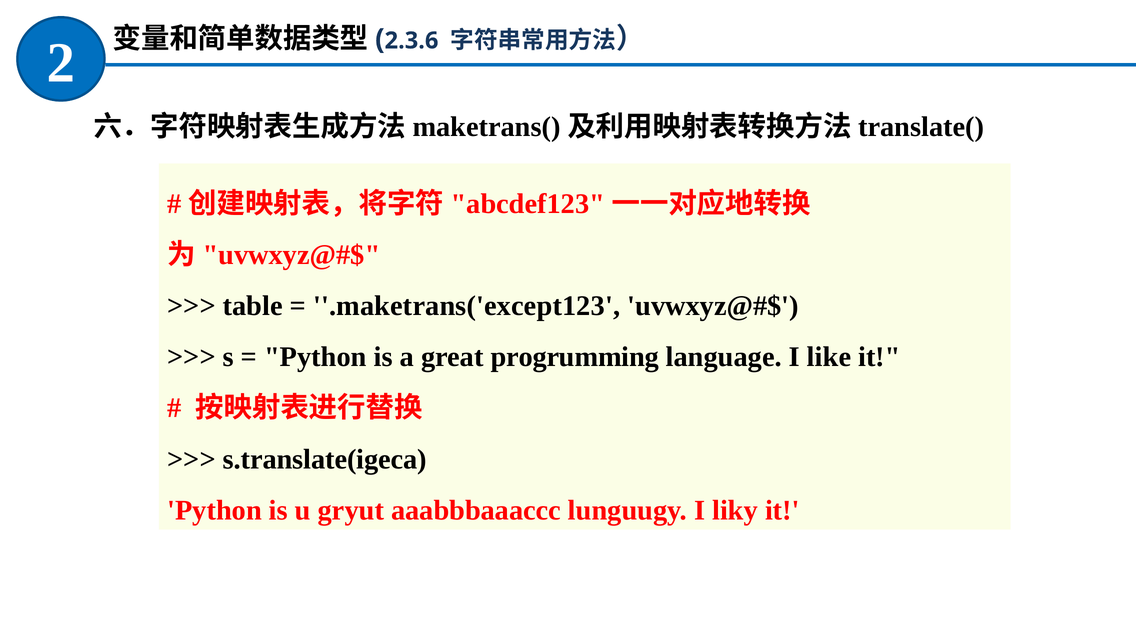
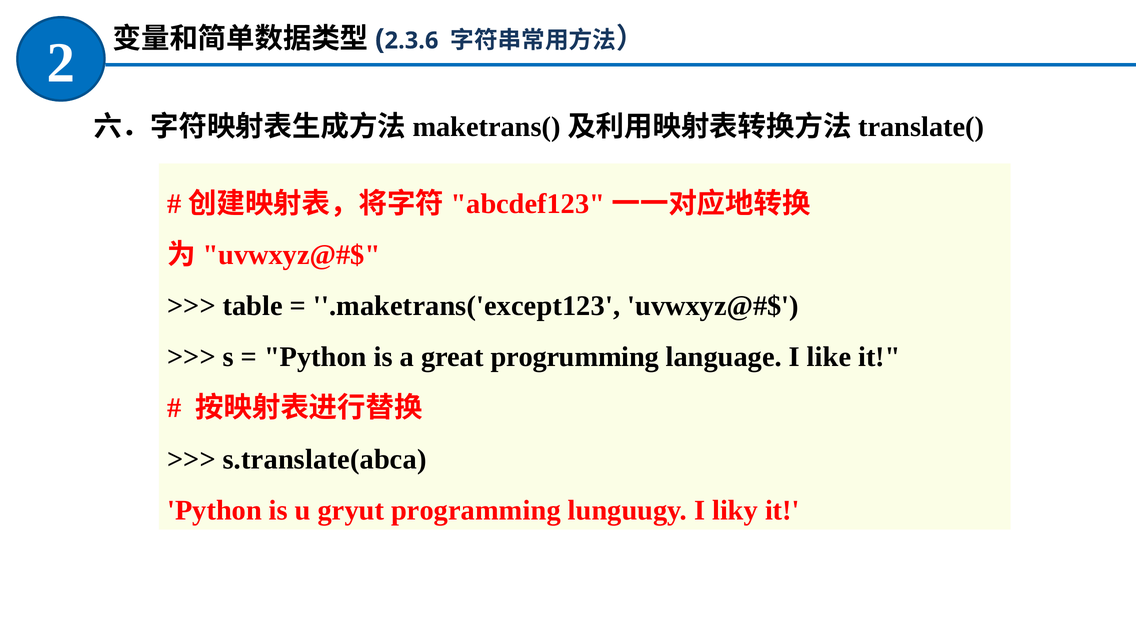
s.translate(igeca: s.translate(igeca -> s.translate(abca
aaabbbaaaccc: aaabbbaaaccc -> programming
